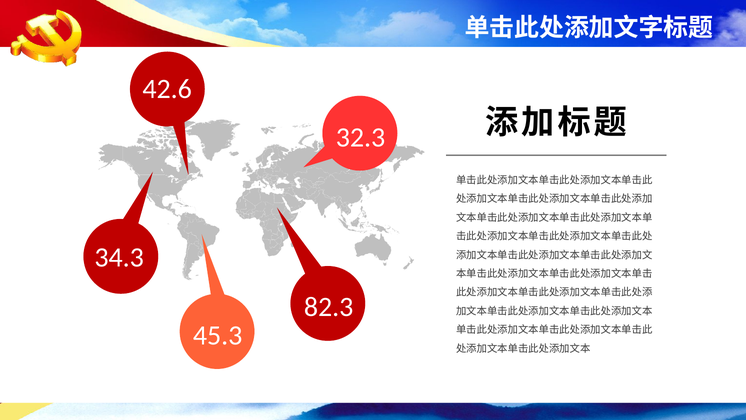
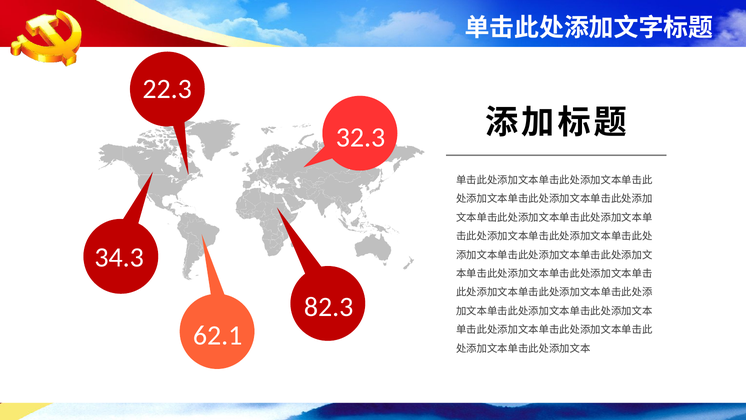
42.6: 42.6 -> 22.3
45.3: 45.3 -> 62.1
